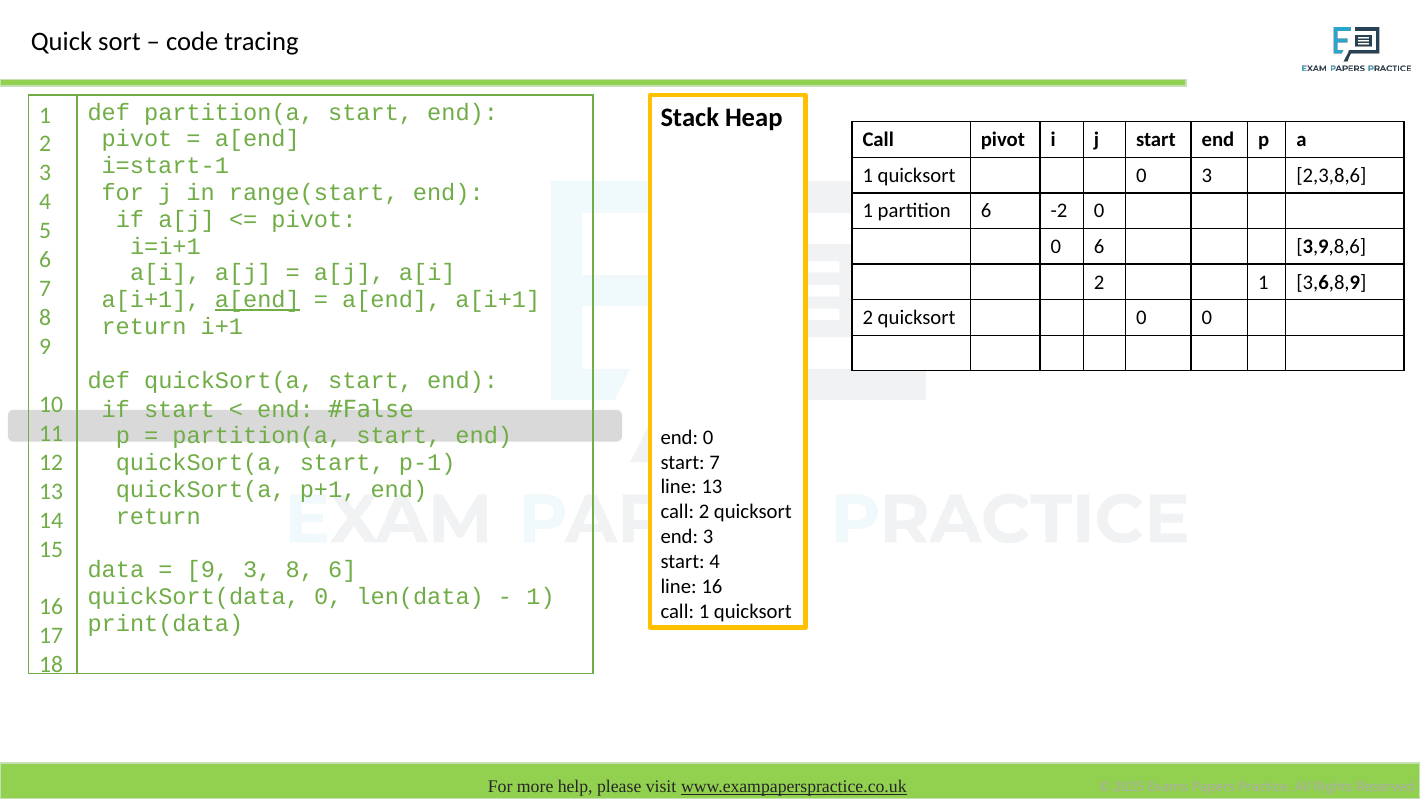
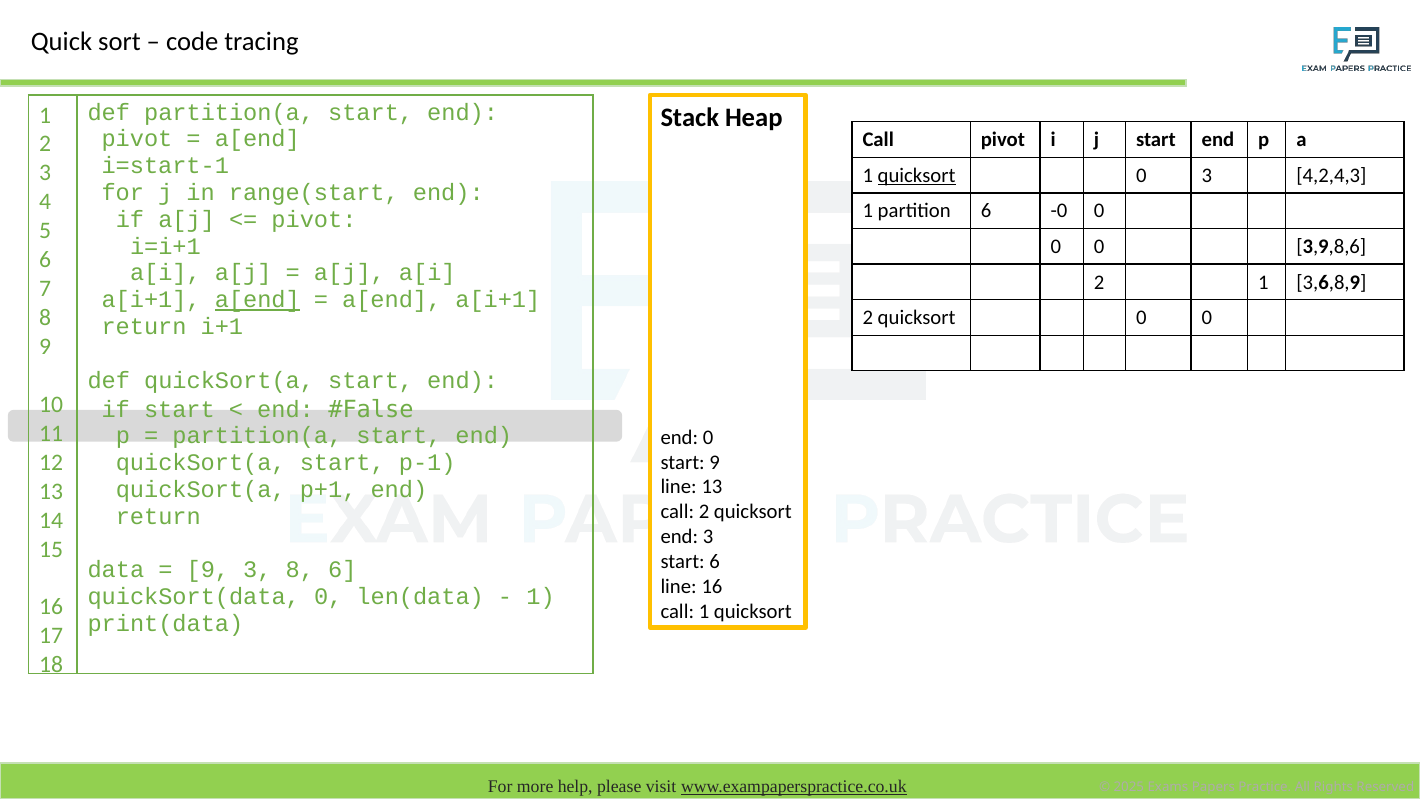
quicksort at (917, 175) underline: none -> present
2,3,8,6: 2,3,8,6 -> 4,2,4,3
-2: -2 -> -0
6 at (1099, 247): 6 -> 0
start 7: 7 -> 9
start 4: 4 -> 6
